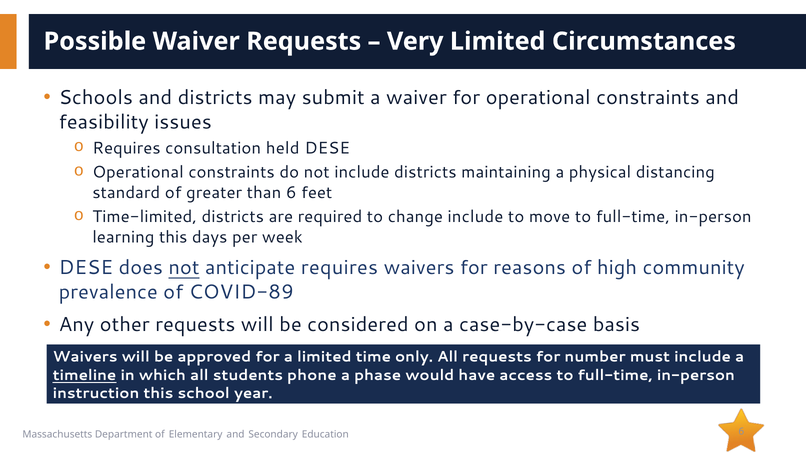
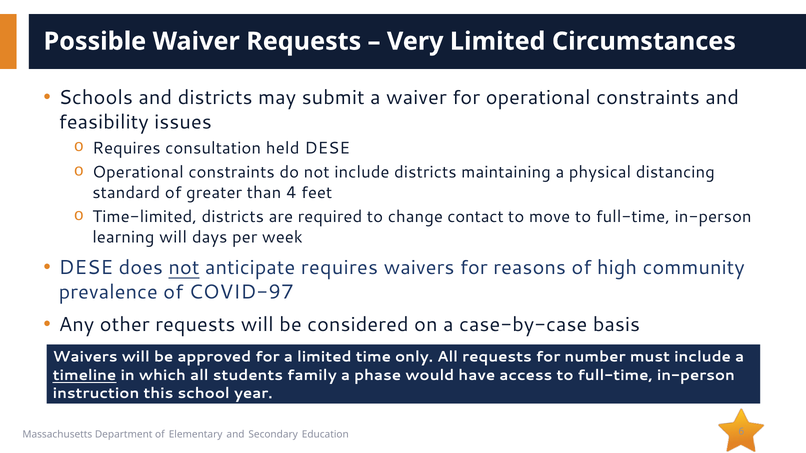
than 6: 6 -> 4
change include: include -> contact
learning this: this -> will
COVID-89: COVID-89 -> COVID-97
phone: phone -> family
